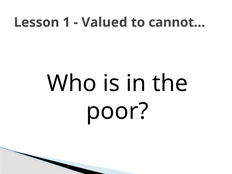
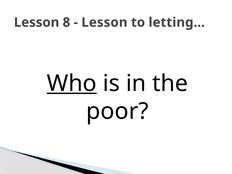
1: 1 -> 8
Valued at (104, 22): Valued -> Lesson
cannot…: cannot… -> letting…
Who underline: none -> present
